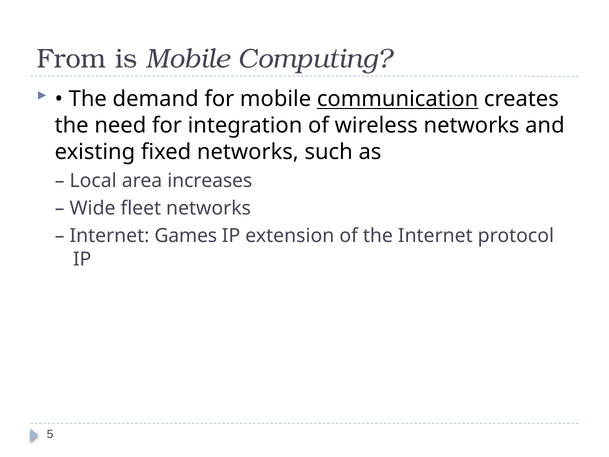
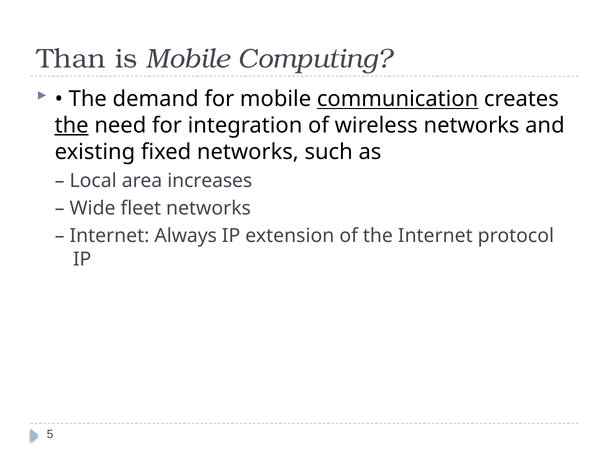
From: From -> Than
the at (72, 125) underline: none -> present
Games: Games -> Always
